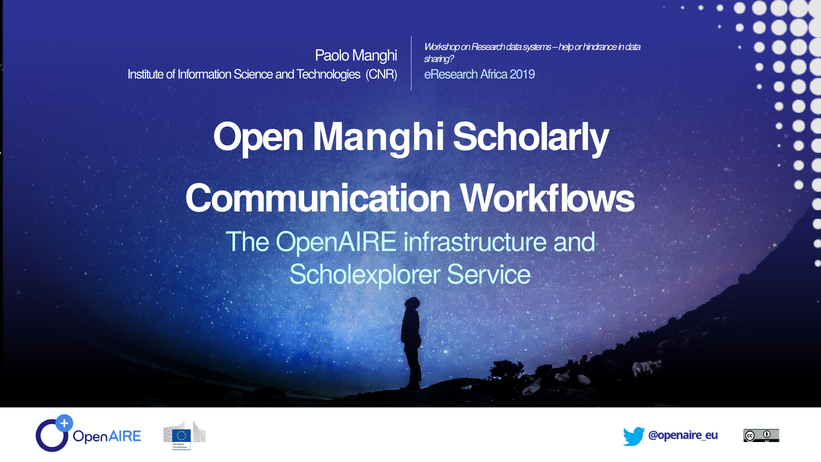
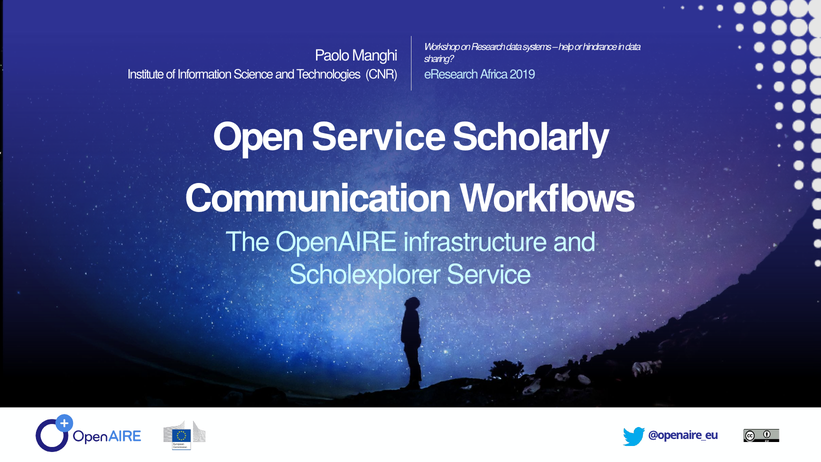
Open Manghi: Manghi -> Service
